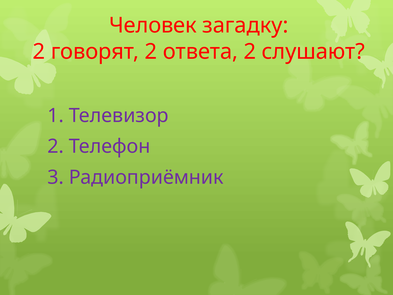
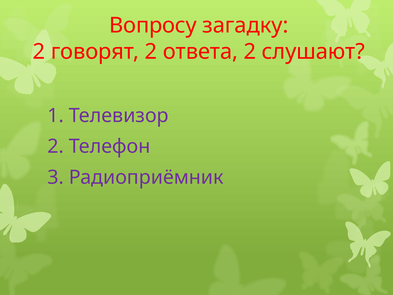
Человек: Человек -> Вопросу
